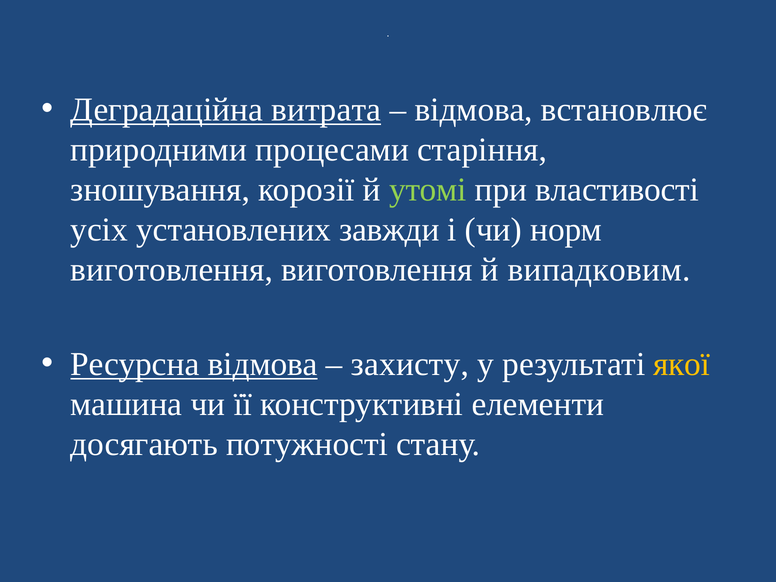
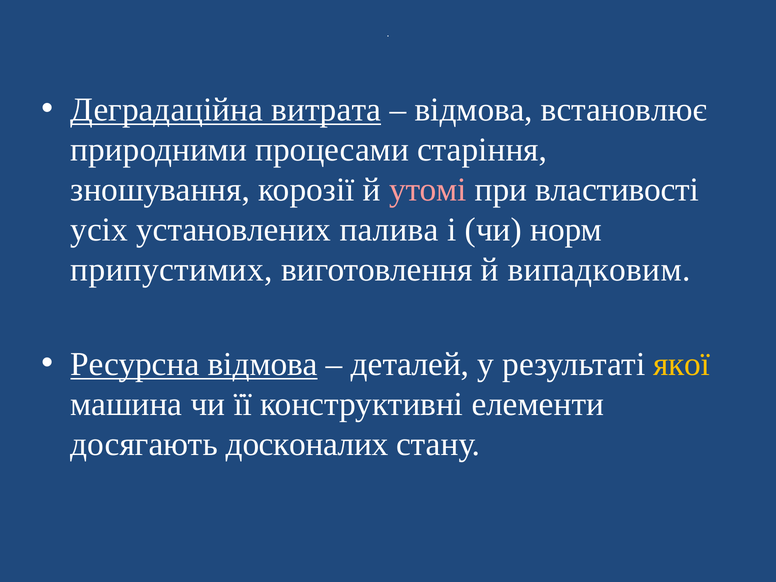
утомі colour: light green -> pink
завжди: завжди -> палива
виготовлення at (172, 270): виготовлення -> припустимих
захисту: захисту -> деталей
потужності: потужності -> досконалих
